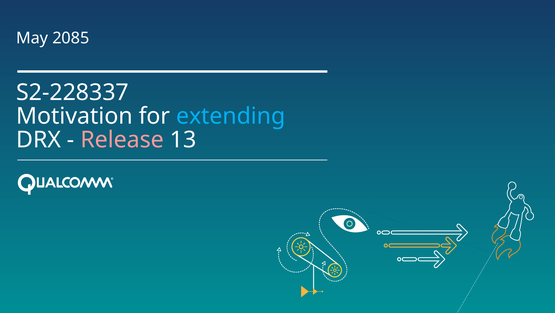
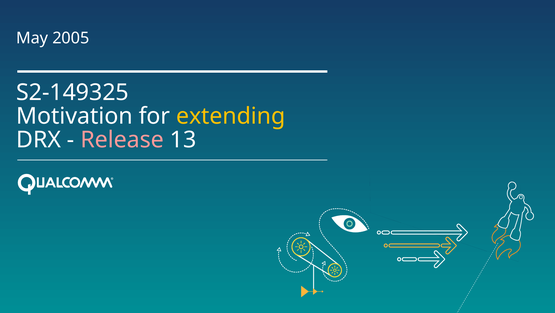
2085: 2085 -> 2005
S2-228337: S2-228337 -> S2-149325
extending colour: light blue -> yellow
